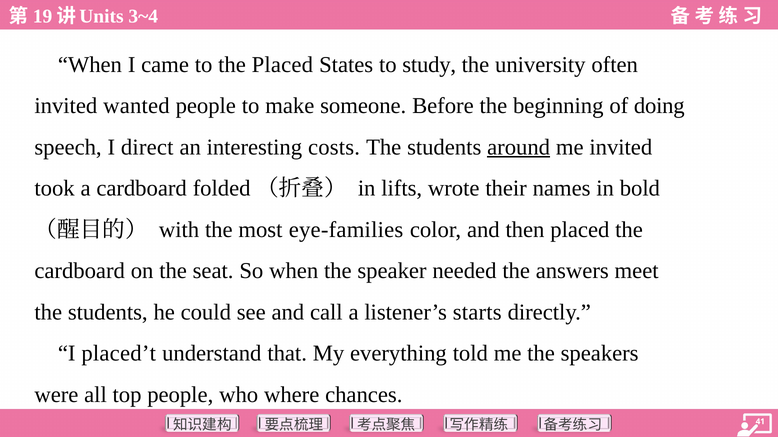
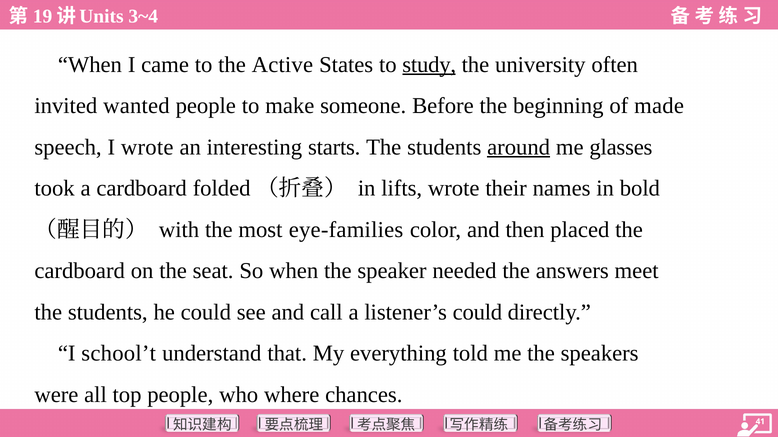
the Placed: Placed -> Active
study underline: none -> present
doing: doing -> made
I direct: direct -> wrote
costs: costs -> starts
me invited: invited -> glasses
listener’s starts: starts -> could
placed’t: placed’t -> school’t
